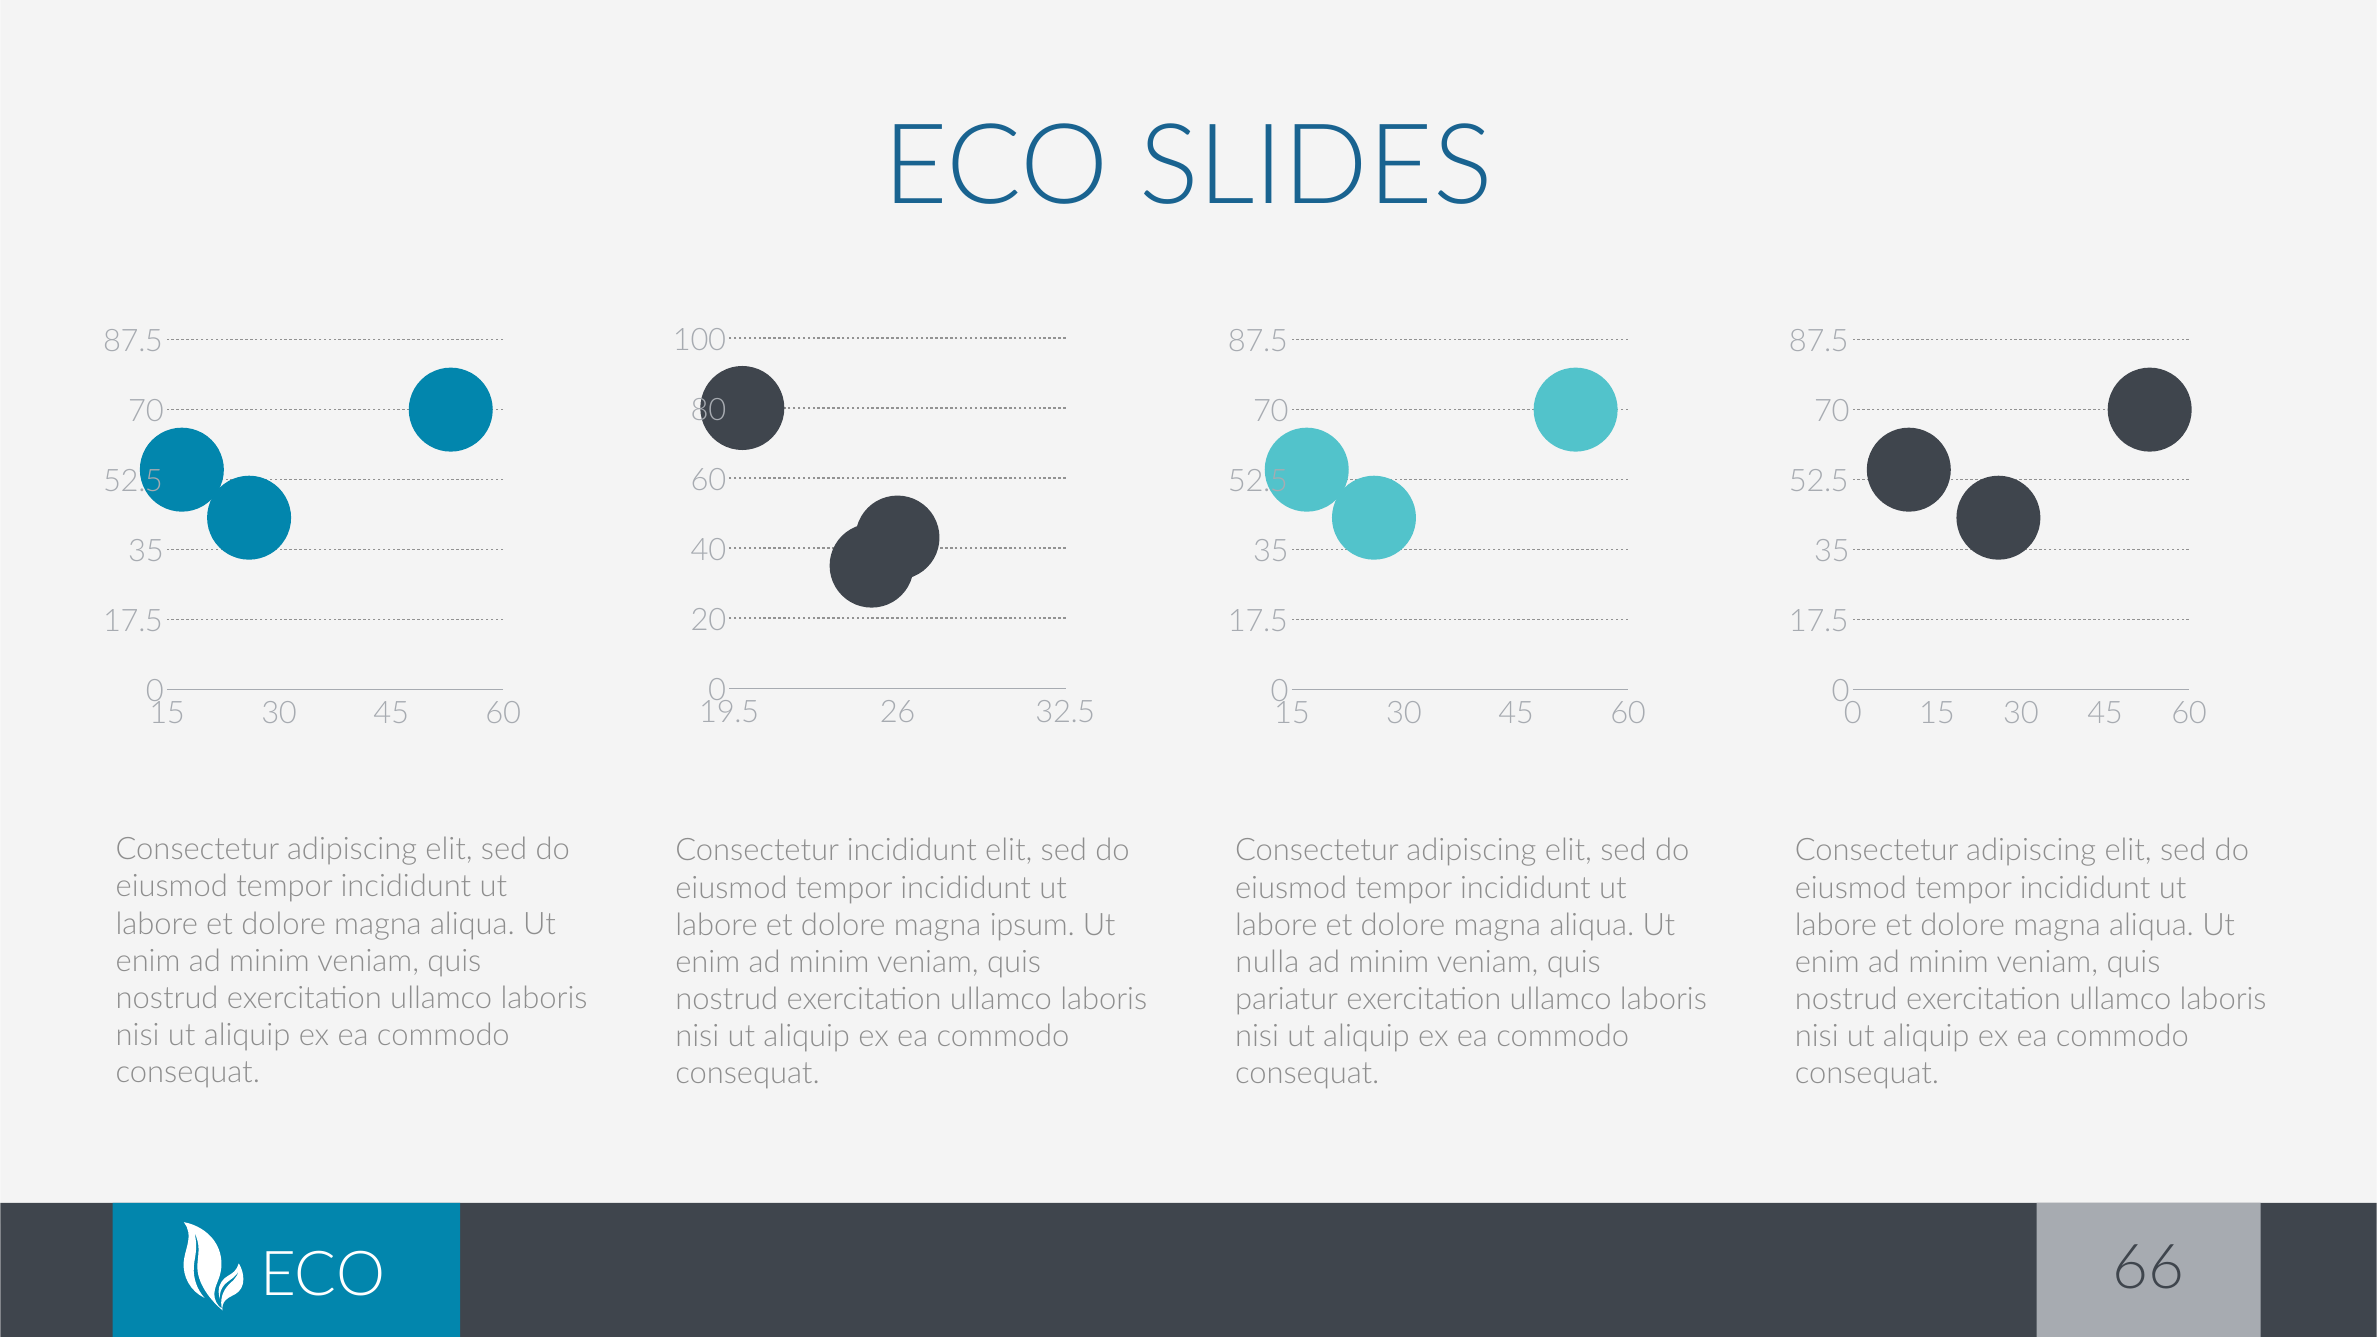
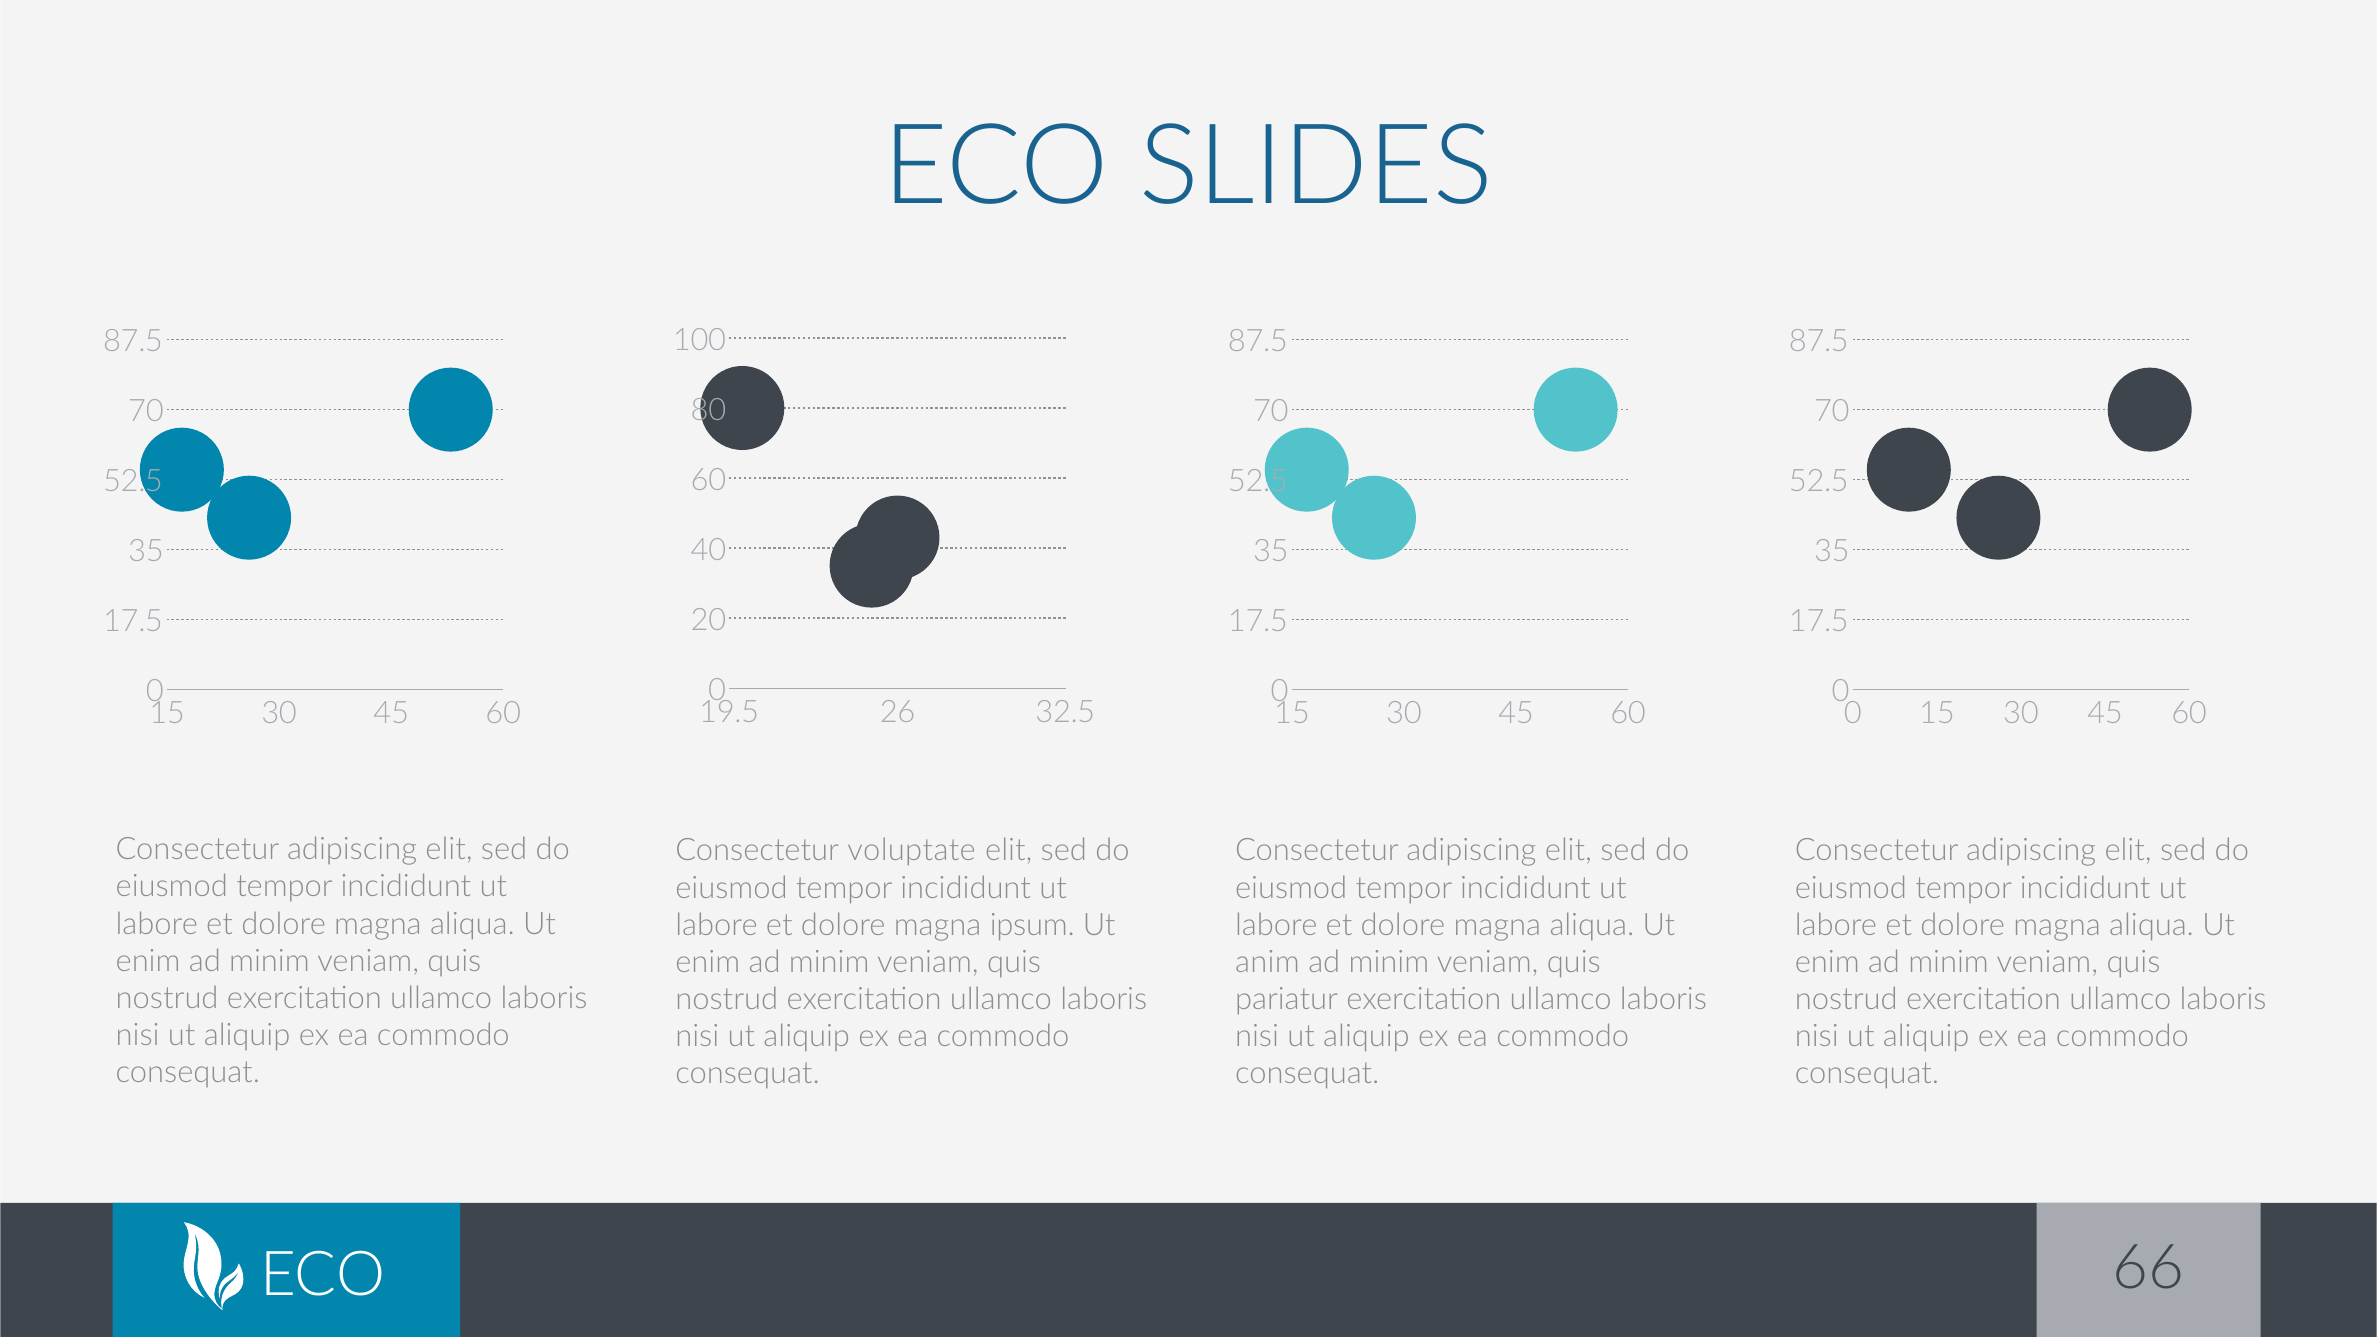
Consectetur incididunt: incididunt -> voluptate
nulla: nulla -> anim
